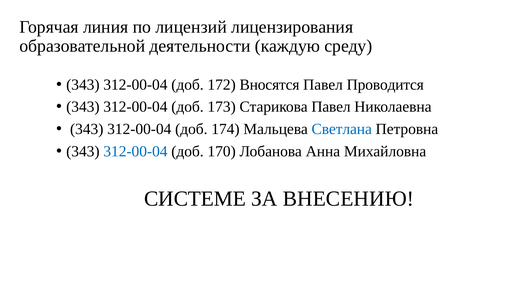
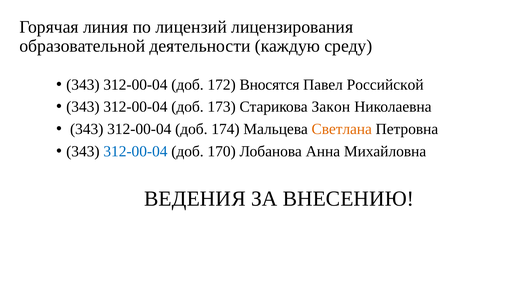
Проводится: Проводится -> Российской
Старикова Павел: Павел -> Закон
Светлана colour: blue -> orange
СИСТЕМЕ: СИСТЕМЕ -> ВЕДЕНИЯ
